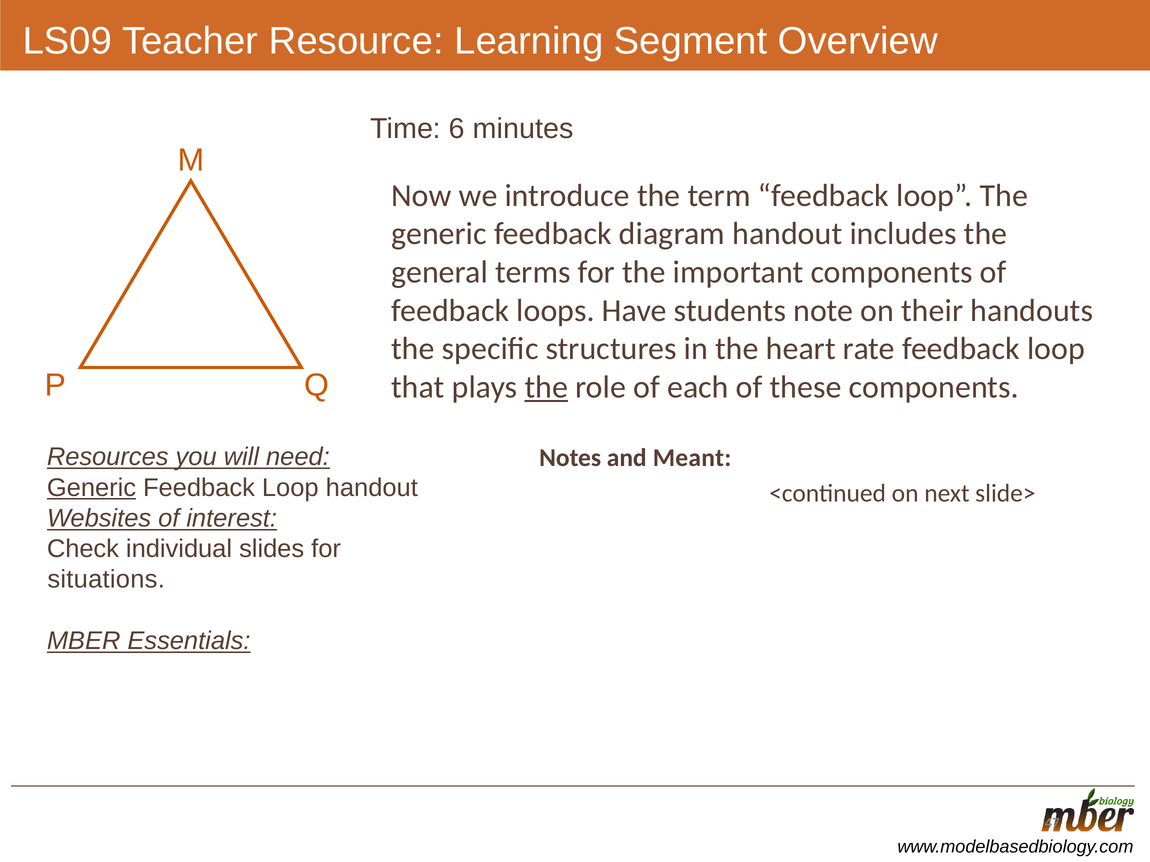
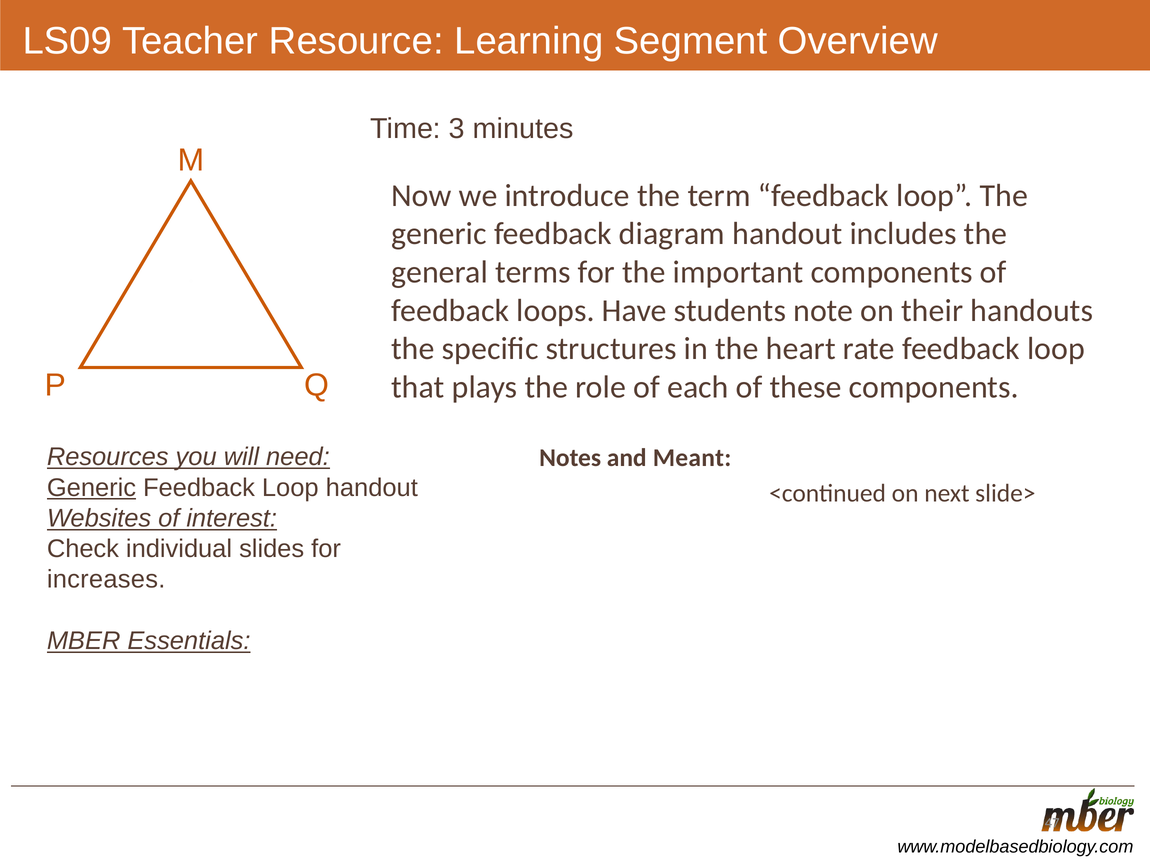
6: 6 -> 3
the at (546, 387) underline: present -> none
situations: situations -> increases
